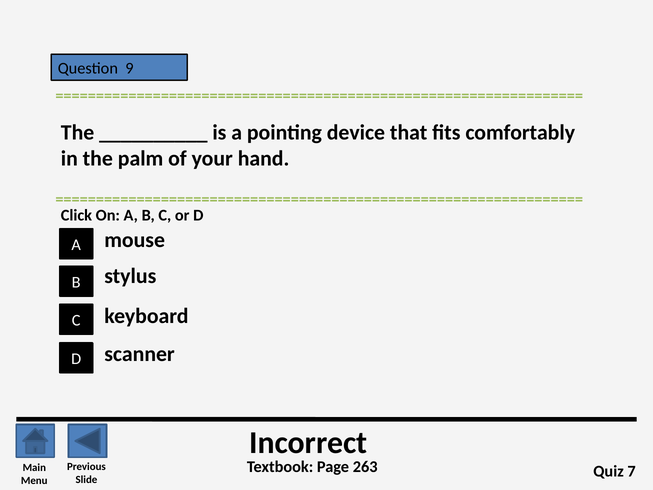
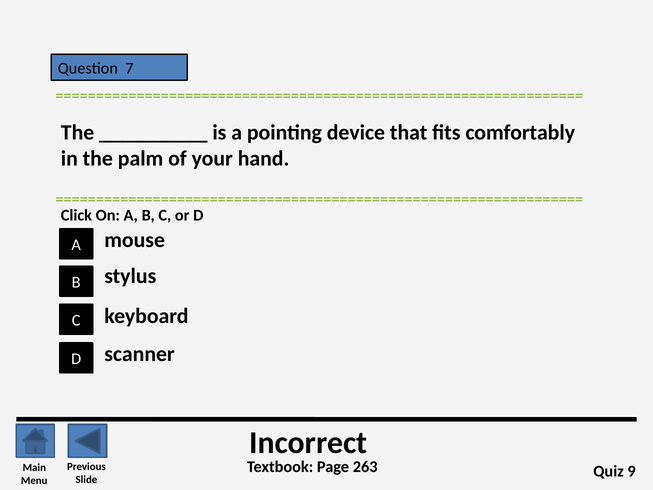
9: 9 -> 7
7: 7 -> 9
